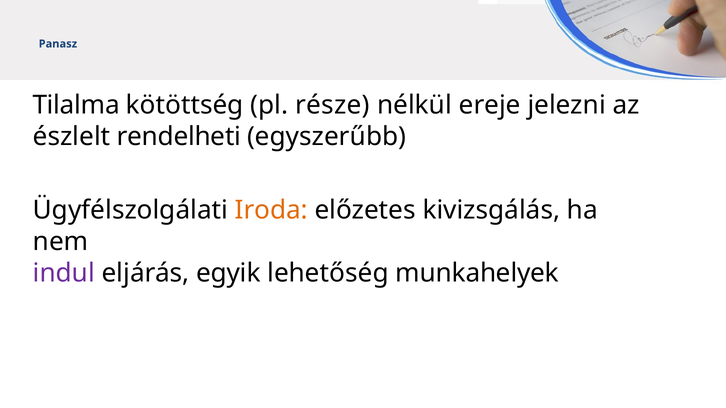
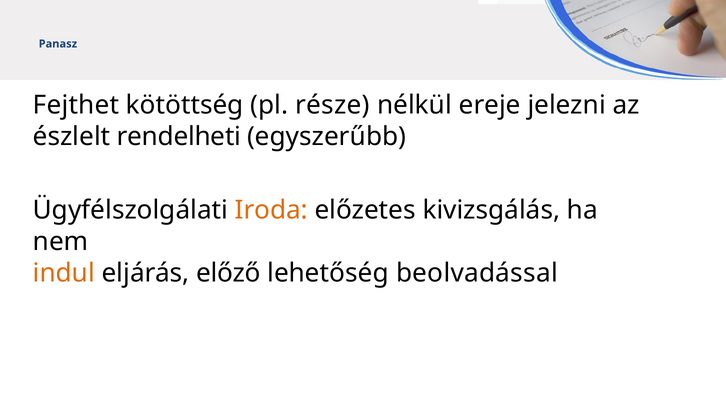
Tilalma: Tilalma -> Fejthet
indul colour: purple -> orange
egyik: egyik -> előző
munkahelyek: munkahelyek -> beolvadással
